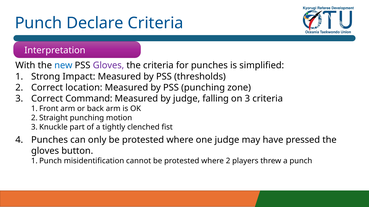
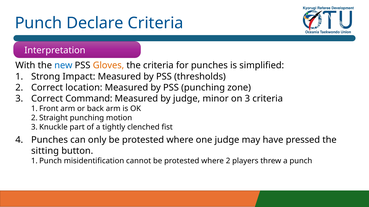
Gloves at (108, 66) colour: purple -> orange
falling: falling -> minor
gloves at (45, 151): gloves -> sitting
